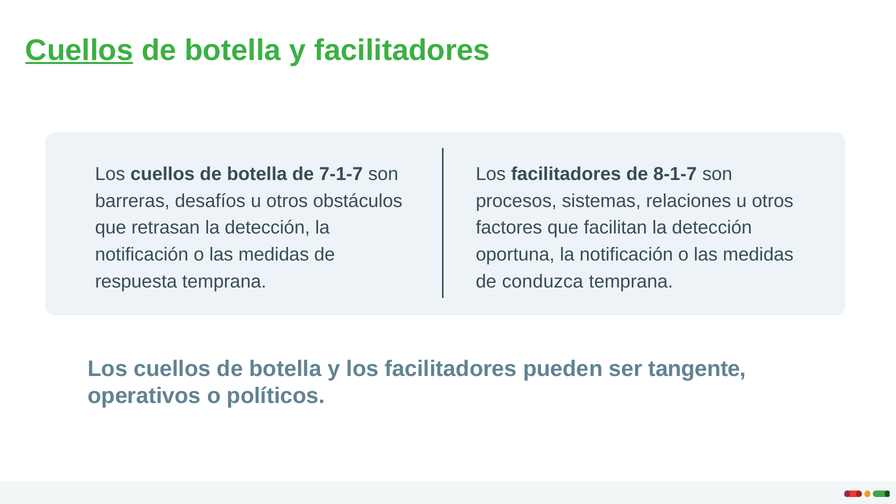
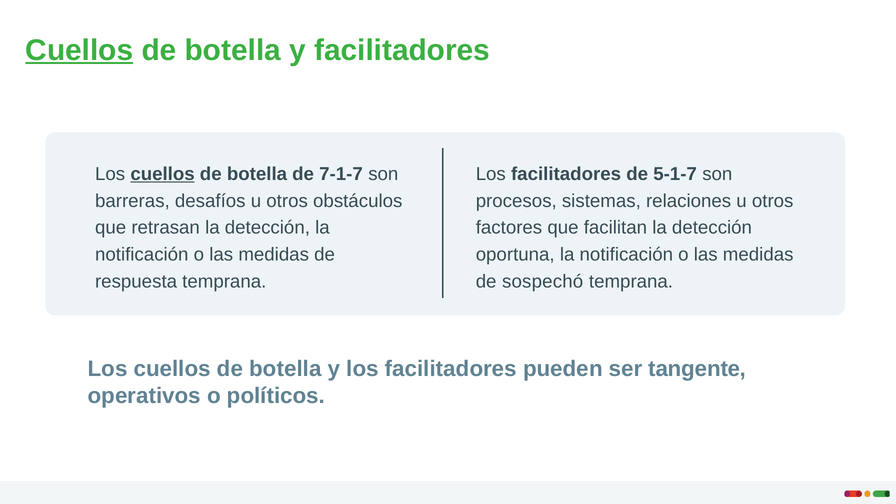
cuellos at (163, 174) underline: none -> present
8-1-7: 8-1-7 -> 5-1-7
conduzca: conduzca -> sospechó
